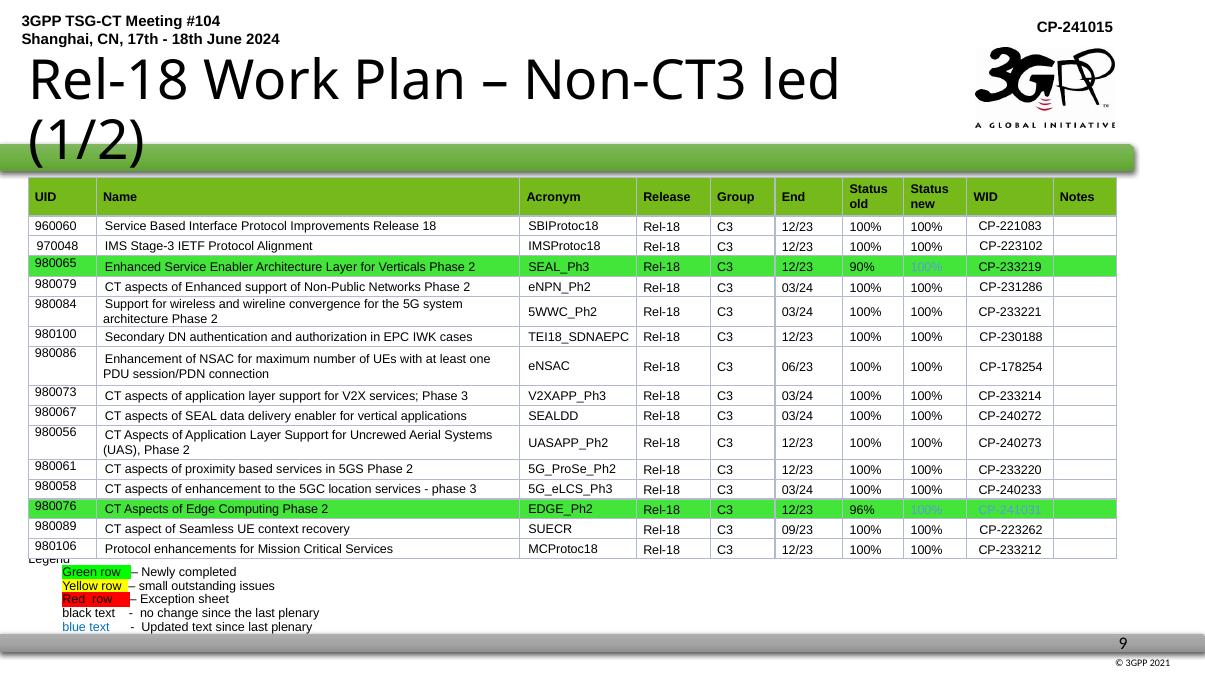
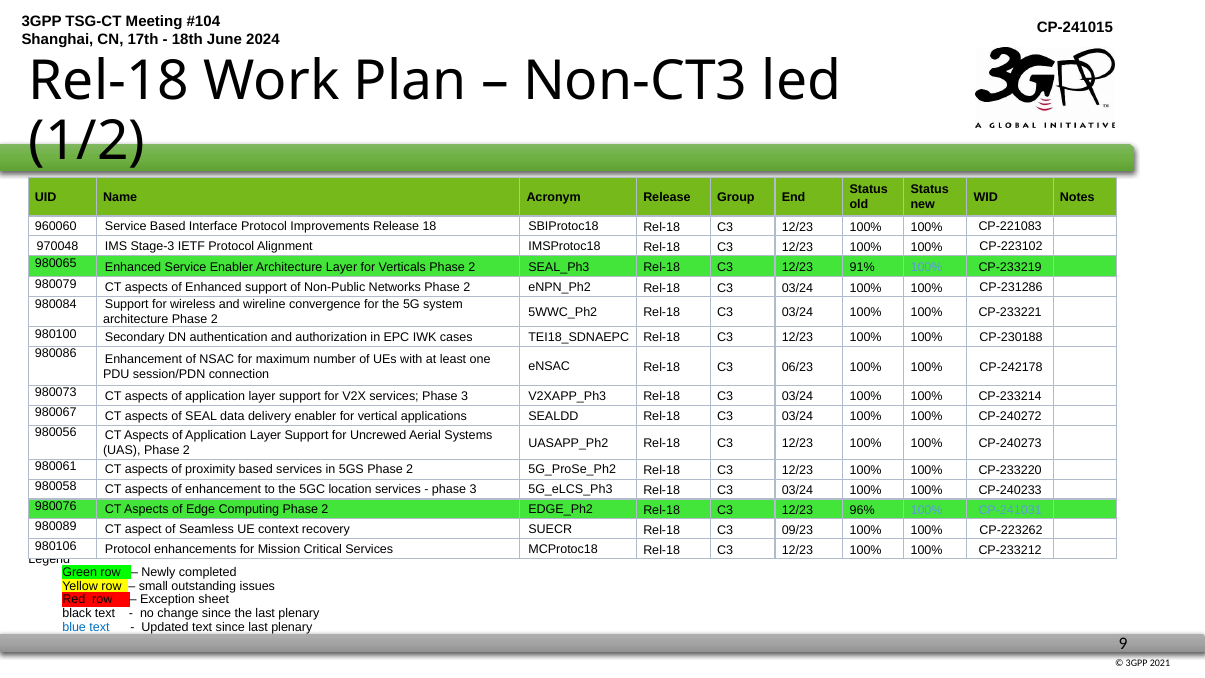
90%: 90% -> 91%
CP-178254: CP-178254 -> CP-242178
